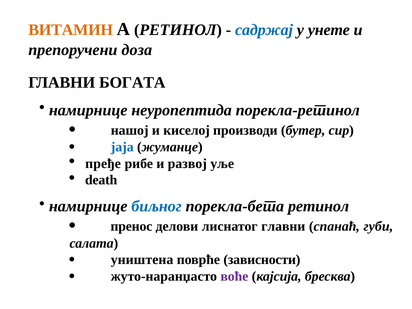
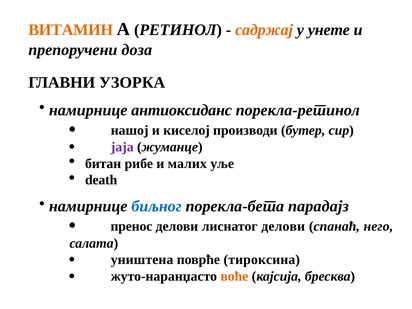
садржај colour: blue -> orange
БОГАТА: БОГАТА -> УЗОРКА
неуропептида: неуропептида -> антиоксиданс
јаја colour: blue -> purple
пређе: пређе -> битан
развој: развој -> малих
порекла-бета ретинол: ретинол -> парадајз
лиснатог главни: главни -> делови
губи: губи -> него
зависности: зависности -> тироксина
воће colour: purple -> orange
